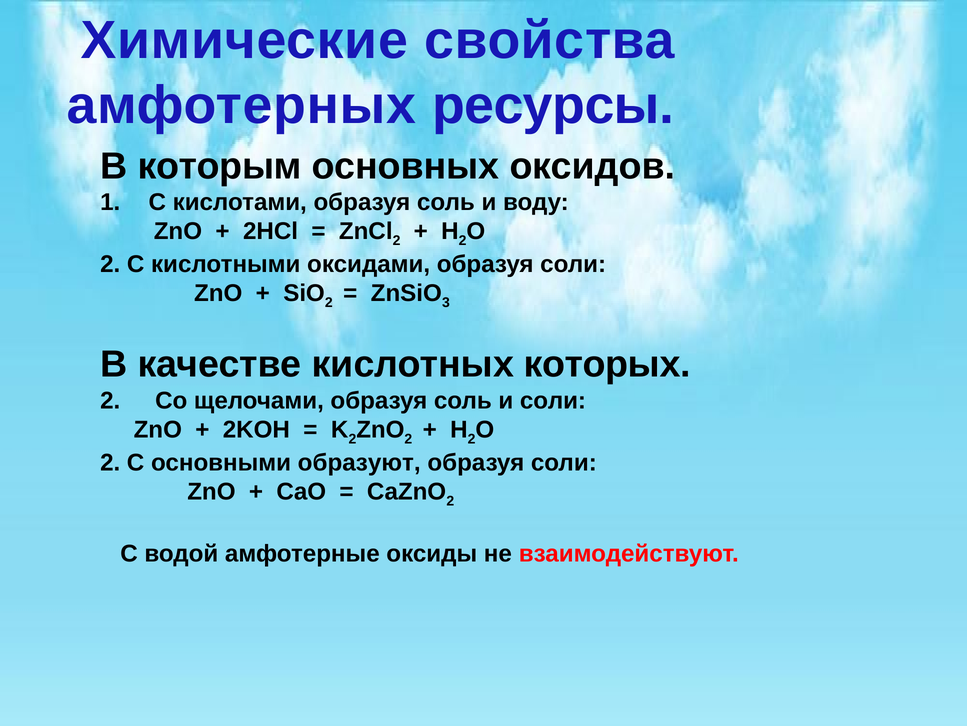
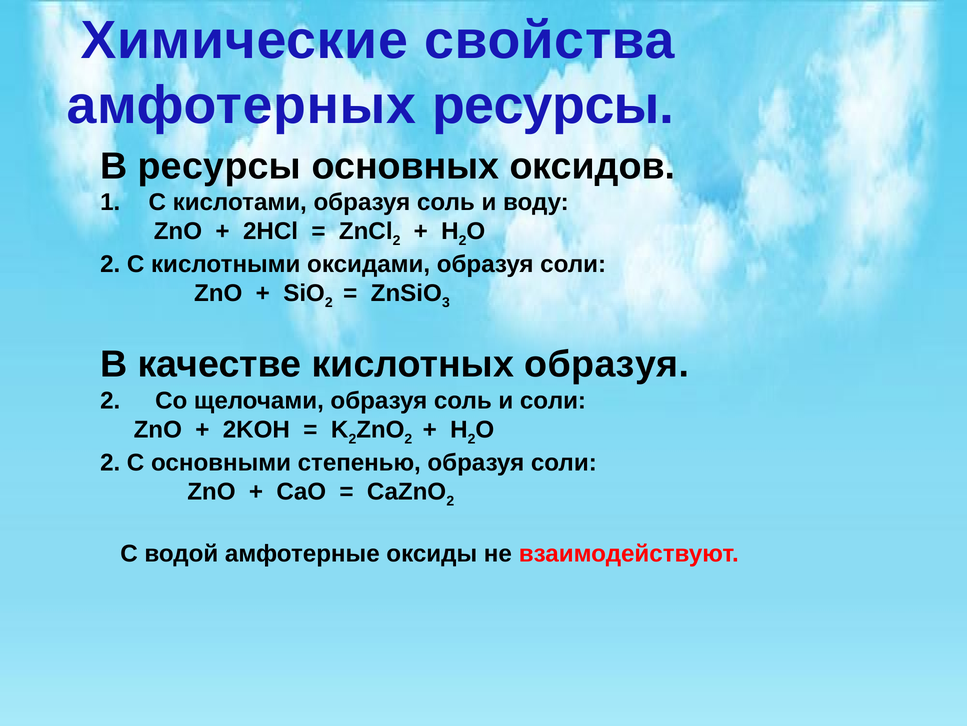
В которым: которым -> ресурсы
кислотных которых: которых -> образуя
образуют: образуют -> степенью
